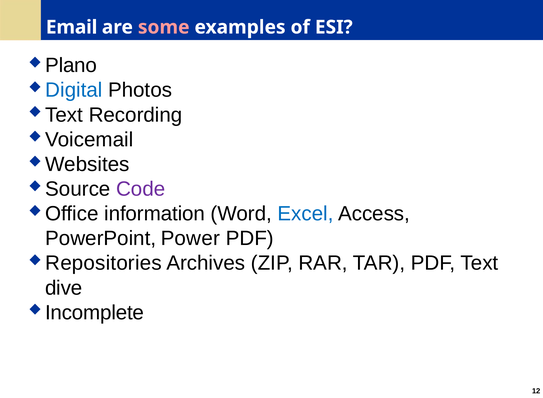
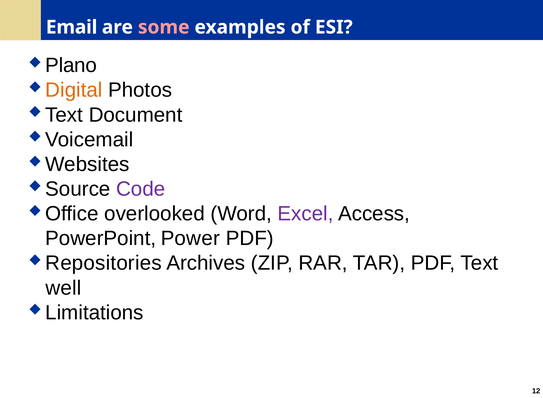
Digital colour: blue -> orange
Recording: Recording -> Document
information: information -> overlooked
Excel colour: blue -> purple
dive: dive -> well
Incomplete: Incomplete -> Limitations
